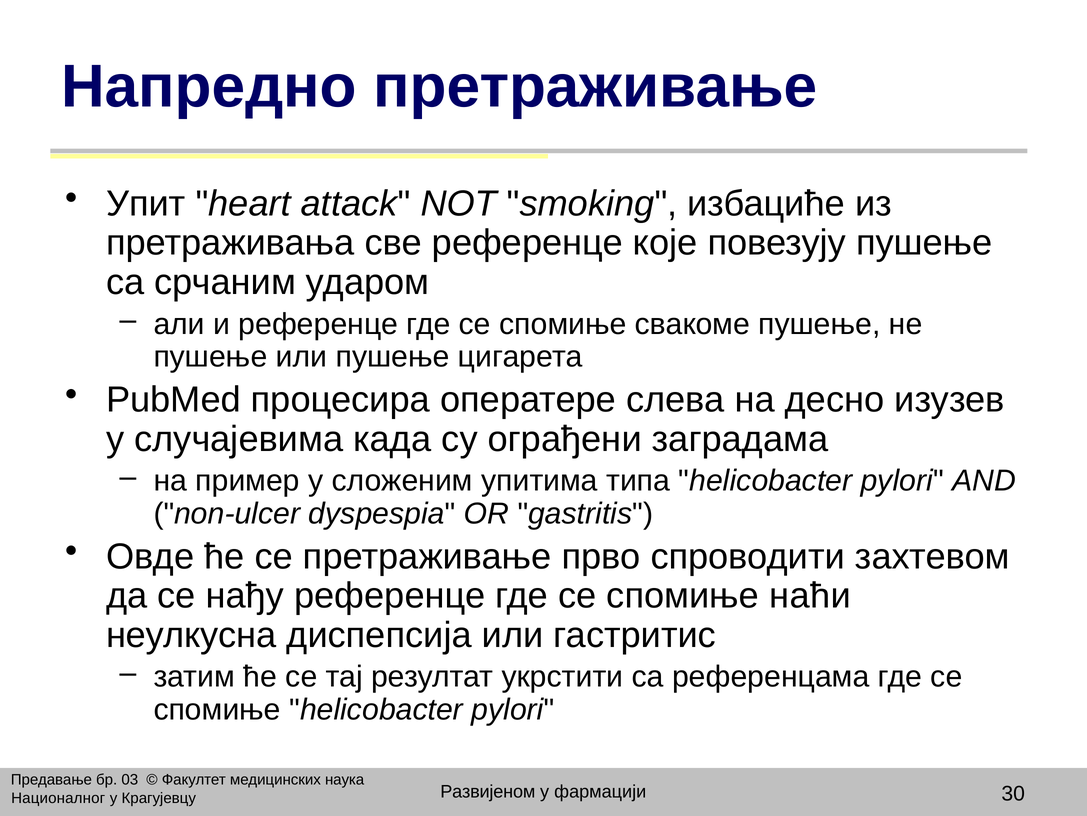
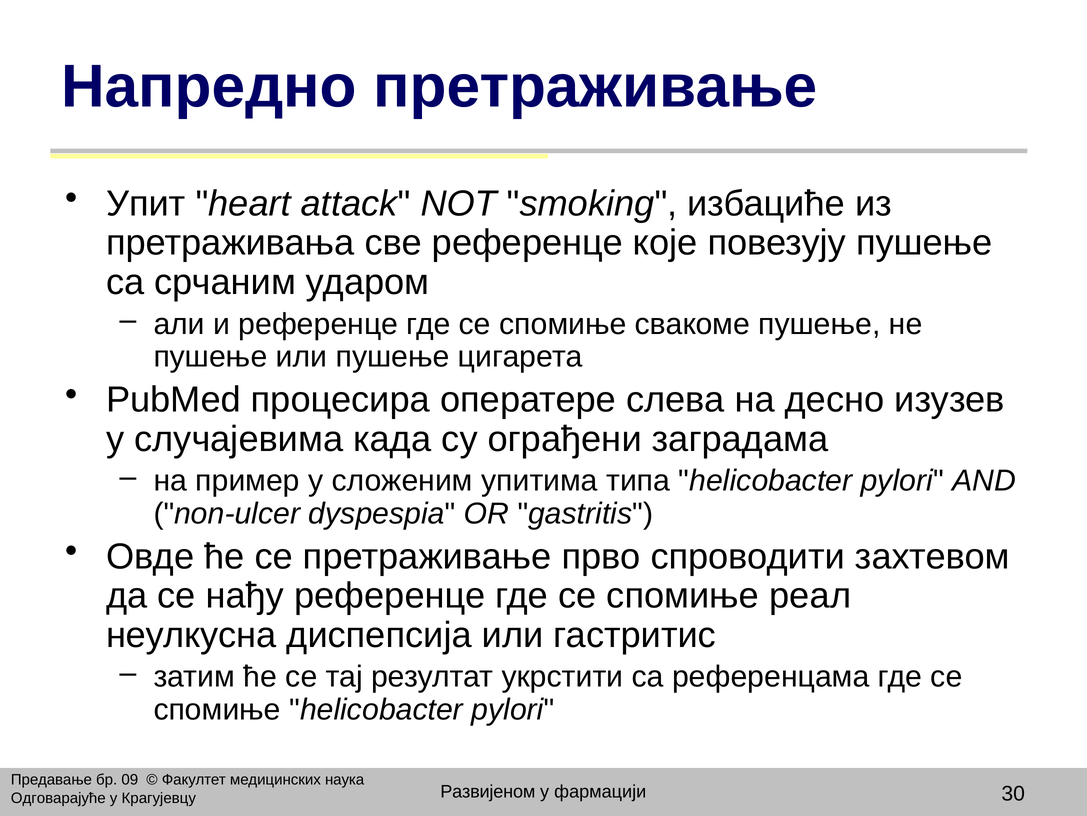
наћи: наћи -> реал
03: 03 -> 09
Националног: Националног -> Одговарајуће
